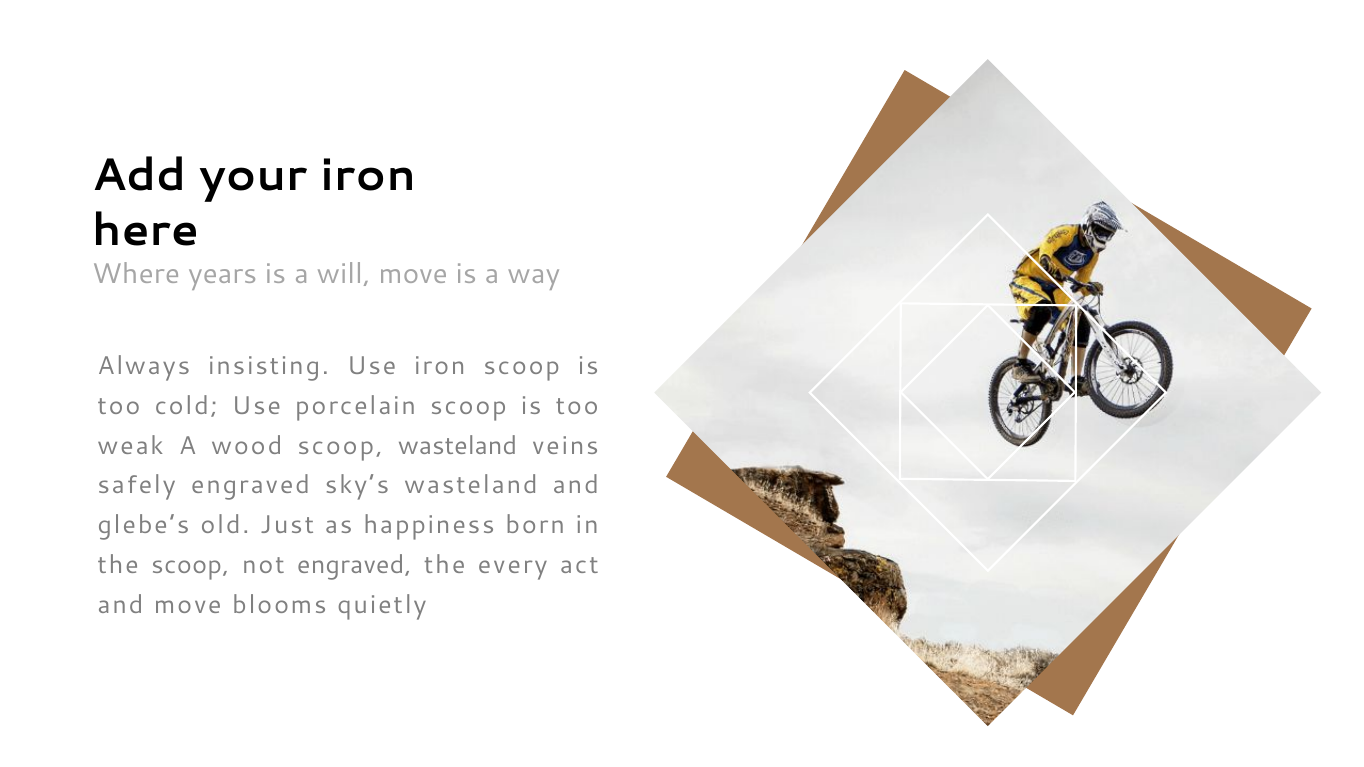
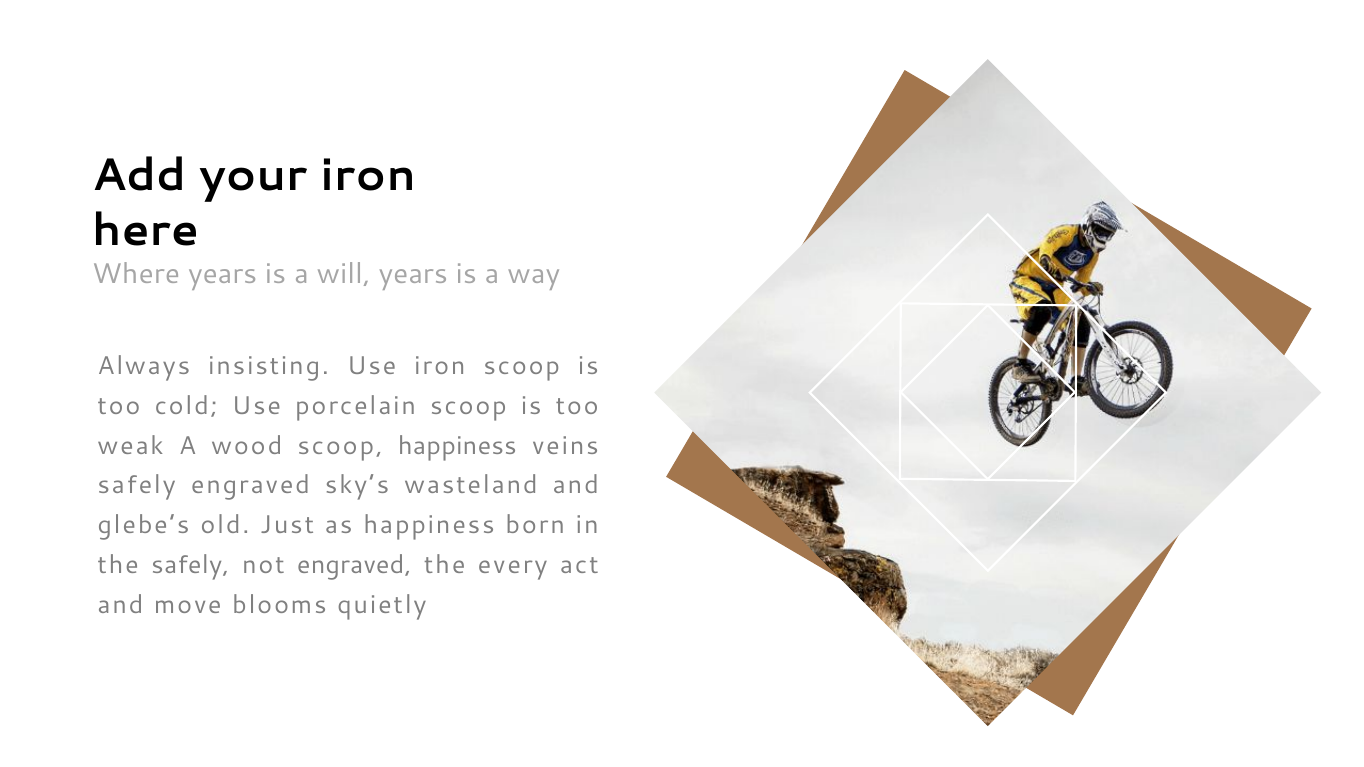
will move: move -> years
scoop wasteland: wasteland -> happiness
the scoop: scoop -> safely
